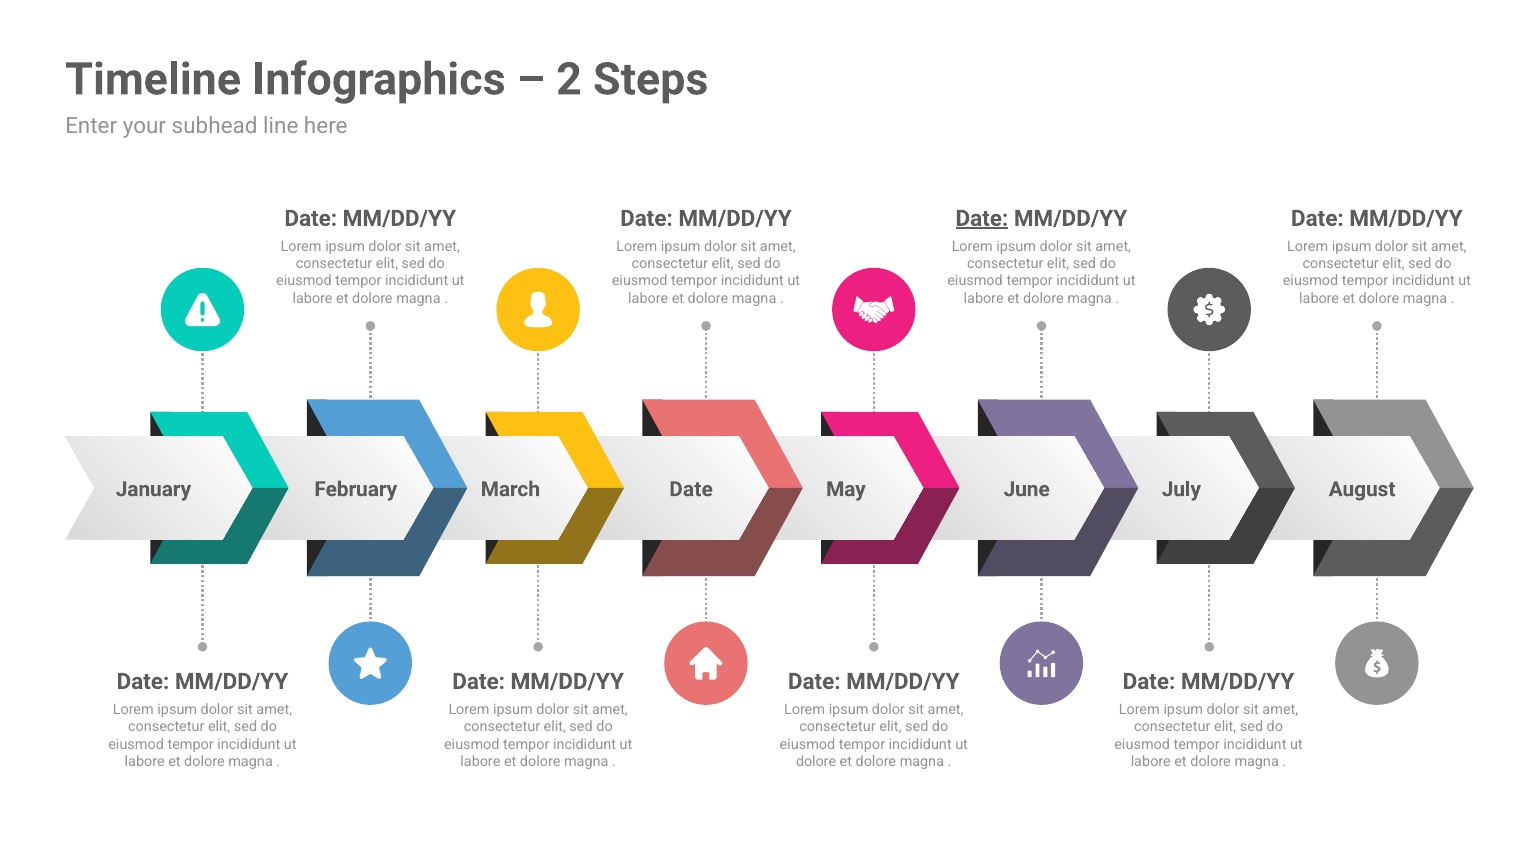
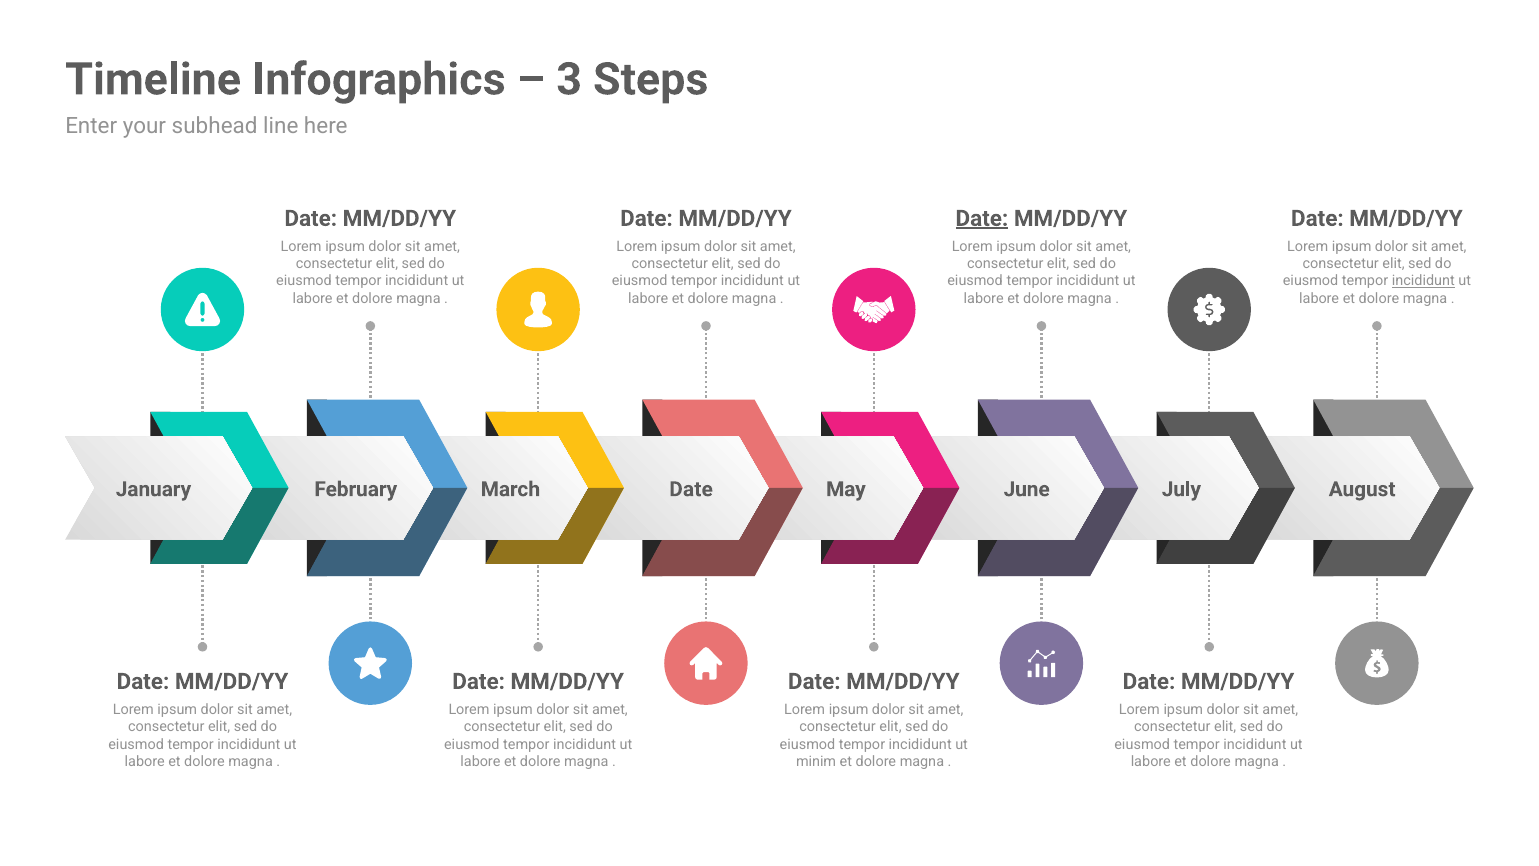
2: 2 -> 3
incididunt at (1423, 281) underline: none -> present
dolore at (816, 761): dolore -> minim
